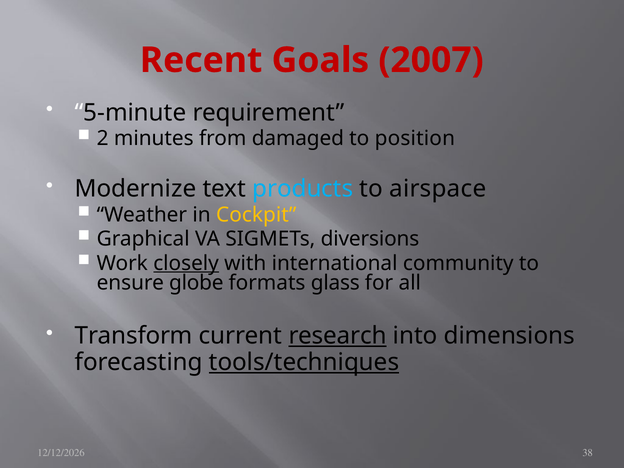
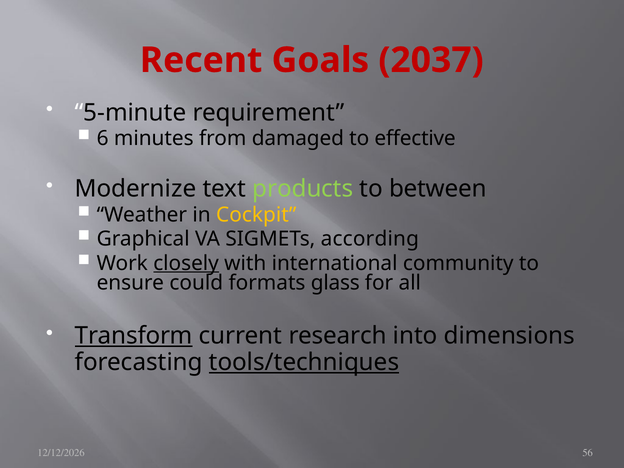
2007: 2007 -> 2037
2: 2 -> 6
position: position -> effective
products colour: light blue -> light green
airspace: airspace -> between
diversions: diversions -> according
globe: globe -> could
Transform underline: none -> present
research underline: present -> none
38: 38 -> 56
